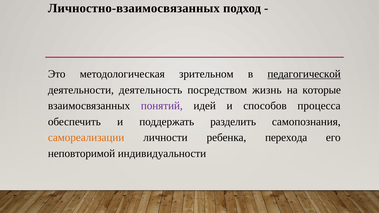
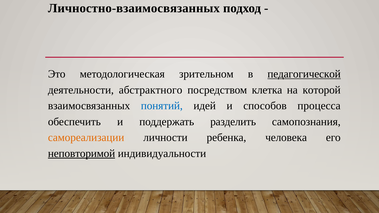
деятельность: деятельность -> абстрактного
жизнь: жизнь -> клетка
которые: которые -> которой
понятий colour: purple -> blue
перехода: перехода -> человека
неповторимой underline: none -> present
